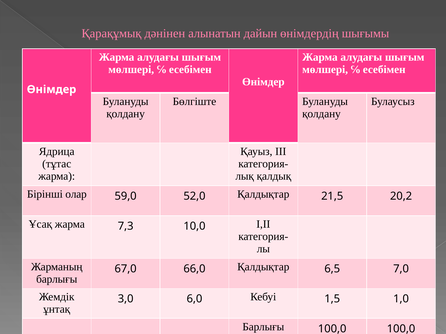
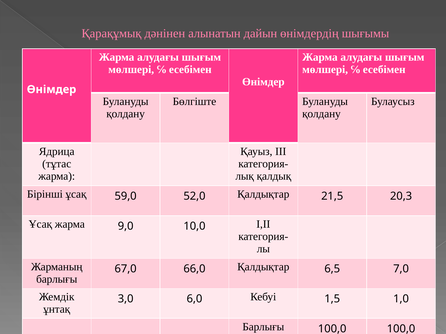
Бірінші олар: олар -> ұсақ
20,2: 20,2 -> 20,3
7,3: 7,3 -> 9,0
